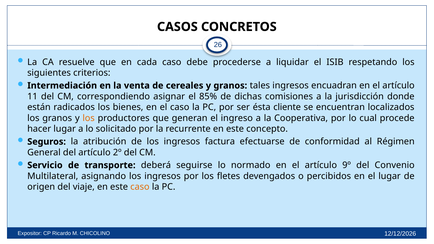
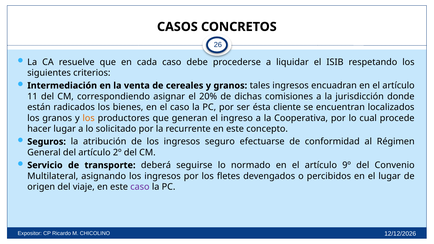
85%: 85% -> 20%
factura: factura -> seguro
caso at (140, 187) colour: orange -> purple
